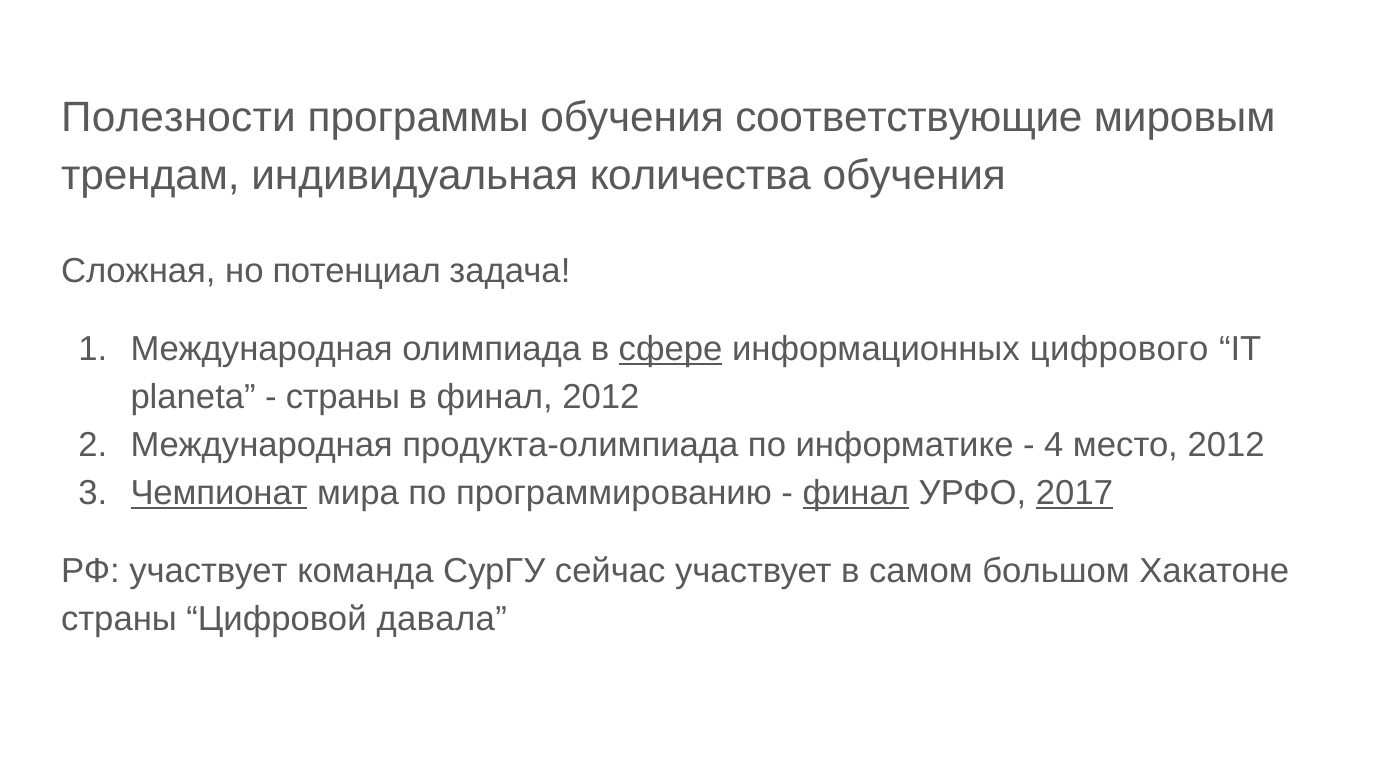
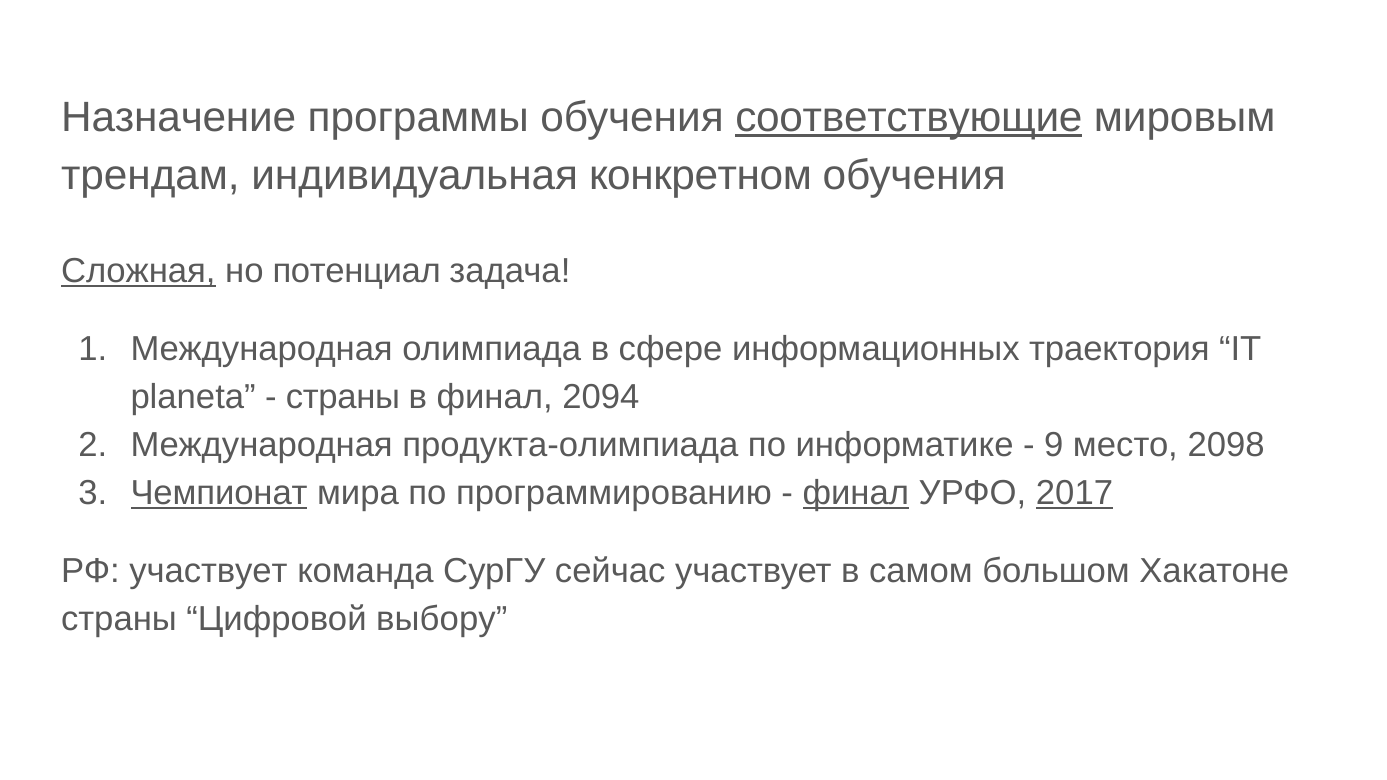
Полезности: Полезности -> Назначение
соответствующие underline: none -> present
количества: количества -> конкретном
Сложная underline: none -> present
сфере underline: present -> none
цифрового: цифрового -> траектория
финал 2012: 2012 -> 2094
4: 4 -> 9
место 2012: 2012 -> 2098
давала: давала -> выбору
